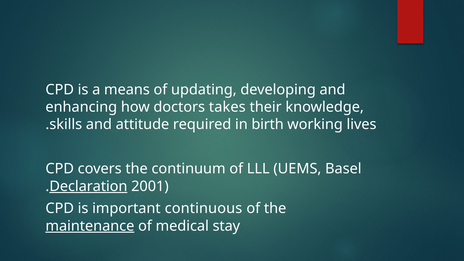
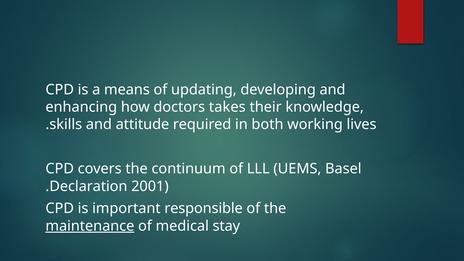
birth: birth -> both
Declaration underline: present -> none
continuous: continuous -> responsible
